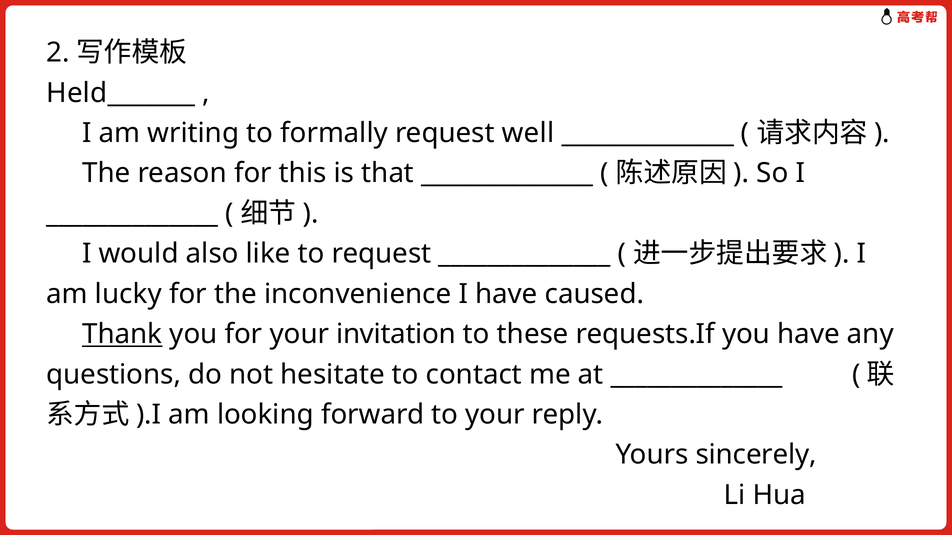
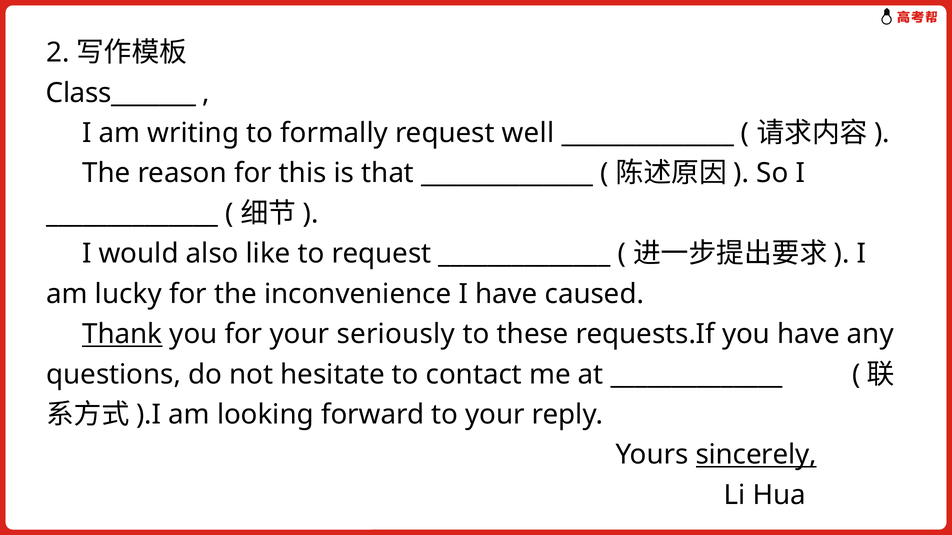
Held_______: Held_______ -> Class_______
invitation: invitation -> seriously
sincerely underline: none -> present
